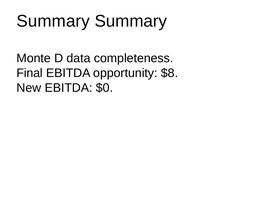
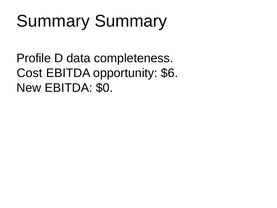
Monte: Monte -> Profile
Final: Final -> Cost
$8: $8 -> $6
